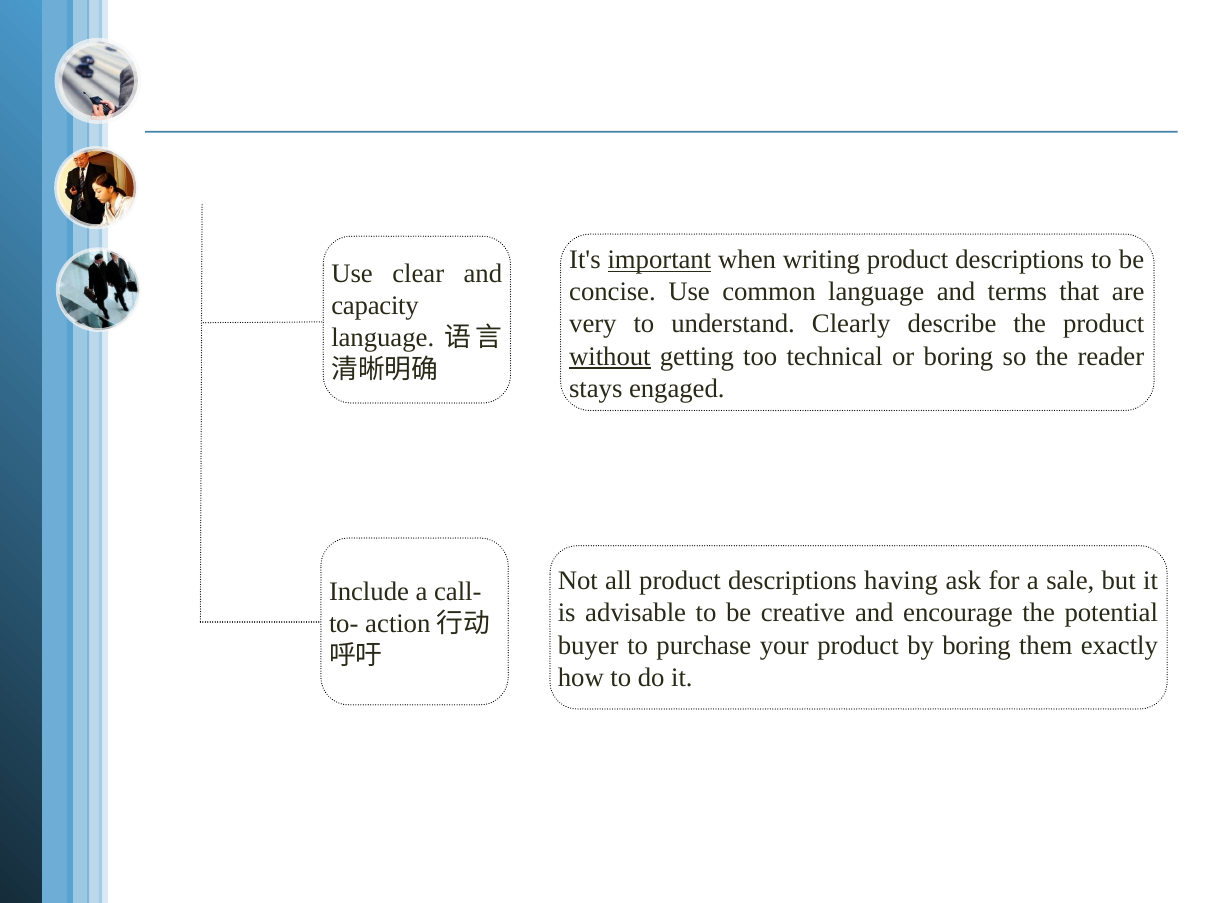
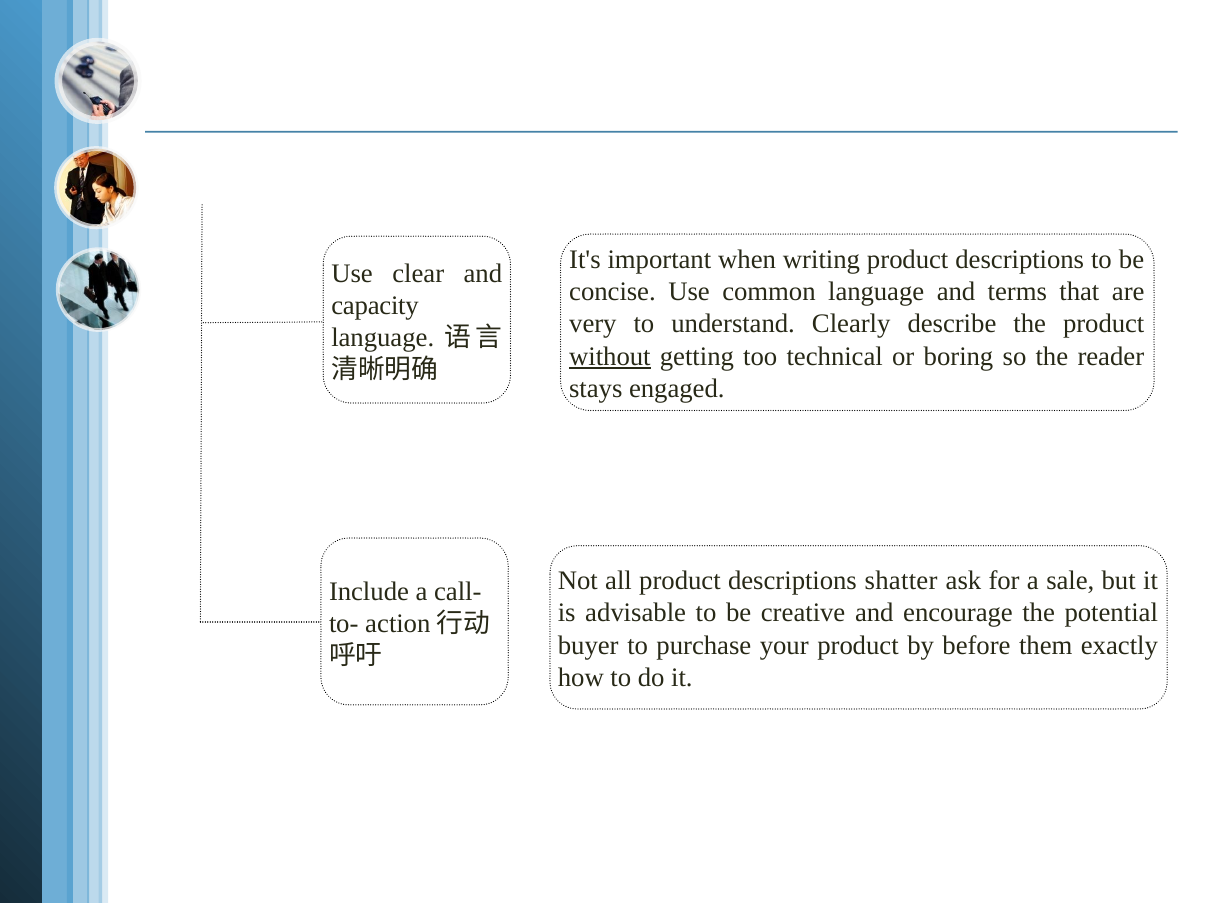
important underline: present -> none
having: having -> shatter
by boring: boring -> before
